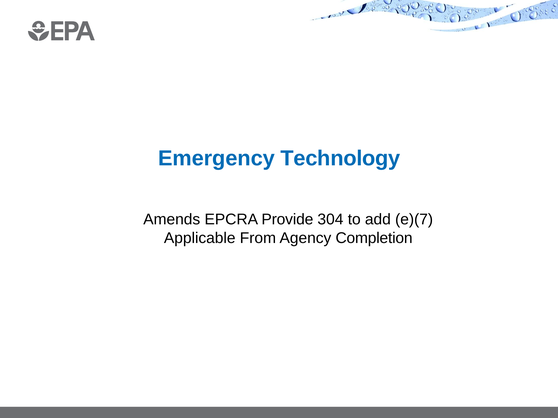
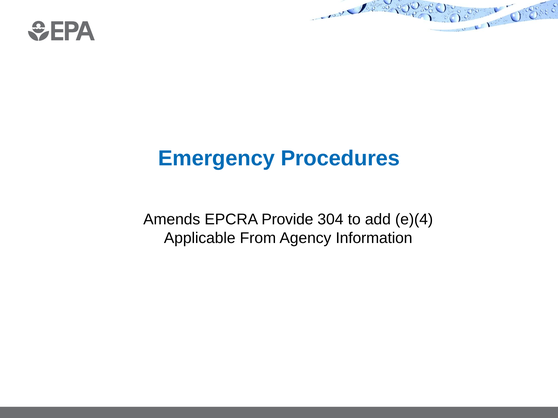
Technology: Technology -> Procedures
e)(7: e)(7 -> e)(4
Completion: Completion -> Information
